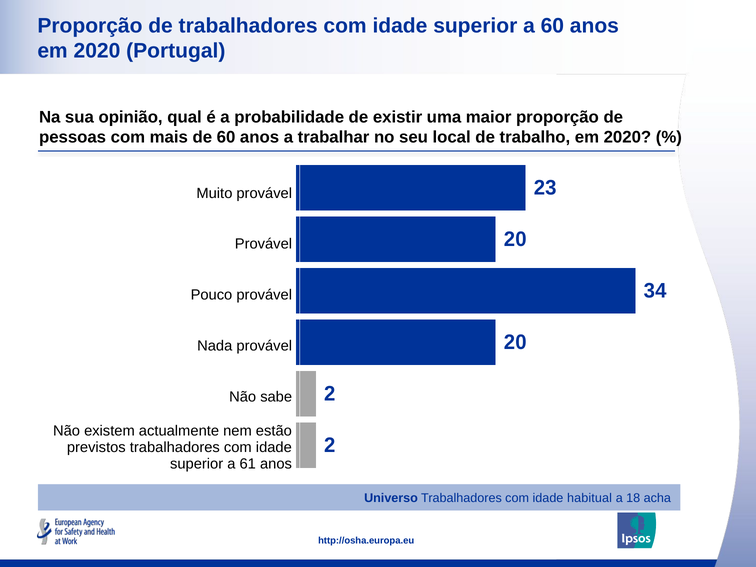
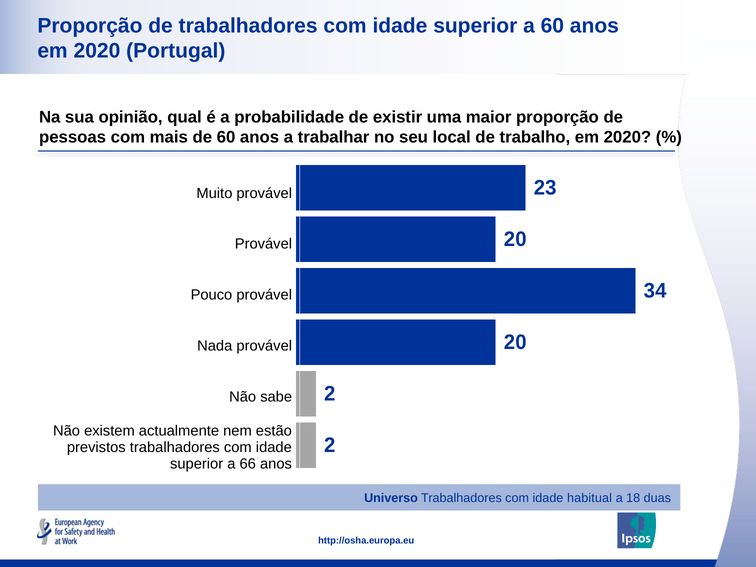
61: 61 -> 66
acha: acha -> duas
